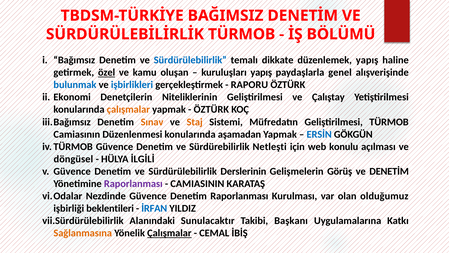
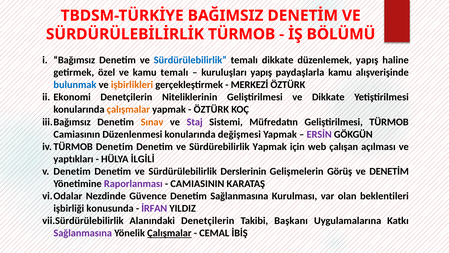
özel underline: present -> none
kamu oluşan: oluşan -> temalı
paydaşlarla genel: genel -> kamu
işbirlikleri colour: blue -> orange
RAPORU: RAPORU -> MERKEZİ
ve Çalıştay: Çalıştay -> Dikkate
Staj colour: orange -> purple
aşamadan: aşamadan -> değişmesi
ERSİN colour: blue -> purple
Güvence at (114, 146): Güvence -> Denetim
Sürdürebilirlik Netleşti: Netleşti -> Yapmak
konulu: konulu -> çalışan
döngüsel: döngüsel -> yaptıkları
Güvence at (72, 171): Güvence -> Denetim
Denetim Raporlanması: Raporlanması -> Sağlanmasına
olduğumuz: olduğumuz -> beklentileri
beklentileri: beklentileri -> konusunda
İRFAN colour: blue -> purple
Alanındaki Sunulacaktır: Sunulacaktır -> Denetçilerin
Sağlanmasına at (83, 233) colour: orange -> purple
